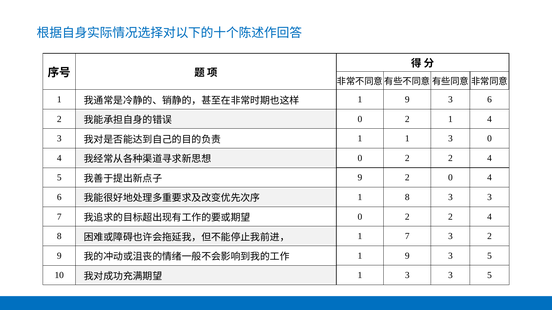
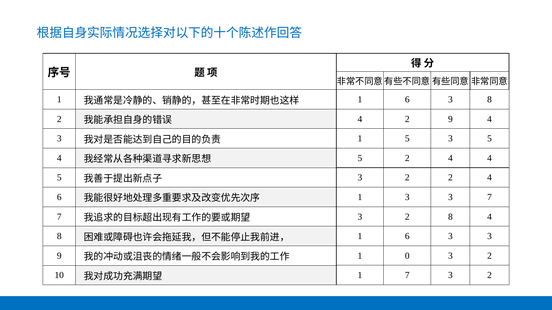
9 at (407, 100): 9 -> 6
3 6: 6 -> 8
0 at (360, 119): 0 -> 4
2 1: 1 -> 9
1 1: 1 -> 5
3 0: 0 -> 5
0 at (360, 158): 0 -> 5
2 at (450, 158): 2 -> 4
9 at (360, 178): 9 -> 3
2 0: 0 -> 2
1 8: 8 -> 3
3 at (490, 197): 3 -> 7
0 at (360, 217): 0 -> 3
2 at (450, 217): 2 -> 8
7 at (407, 237): 7 -> 6
2 at (490, 237): 2 -> 3
9 at (407, 256): 9 -> 0
5 at (490, 256): 5 -> 2
3 at (407, 276): 3 -> 7
5 at (490, 276): 5 -> 2
